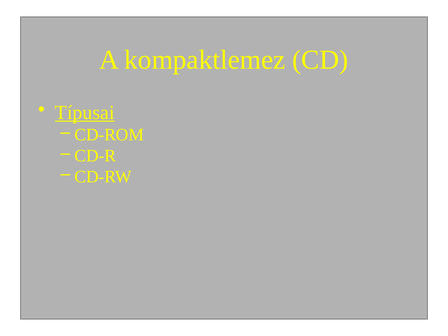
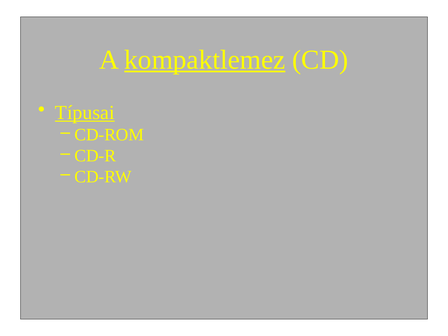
kompaktlemez underline: none -> present
